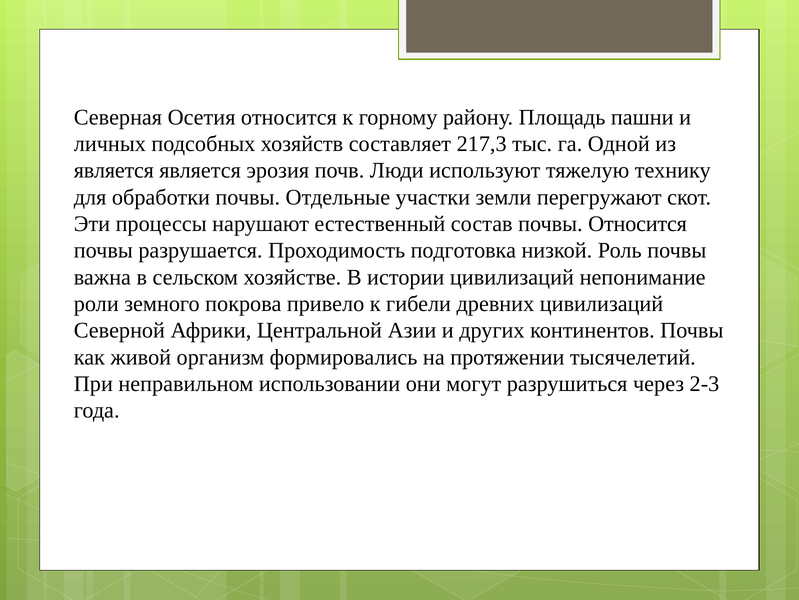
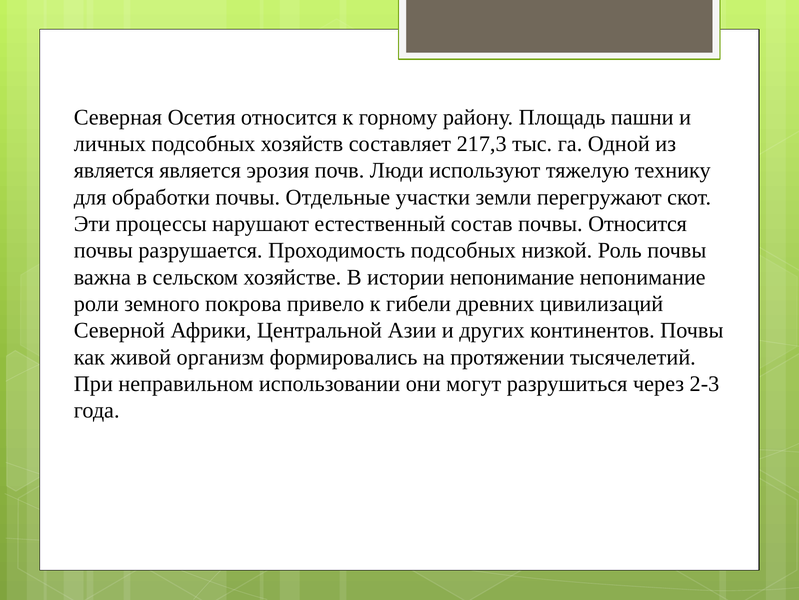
Проходимость подготовка: подготовка -> подсобных
истории цивилизаций: цивилизаций -> непонимание
